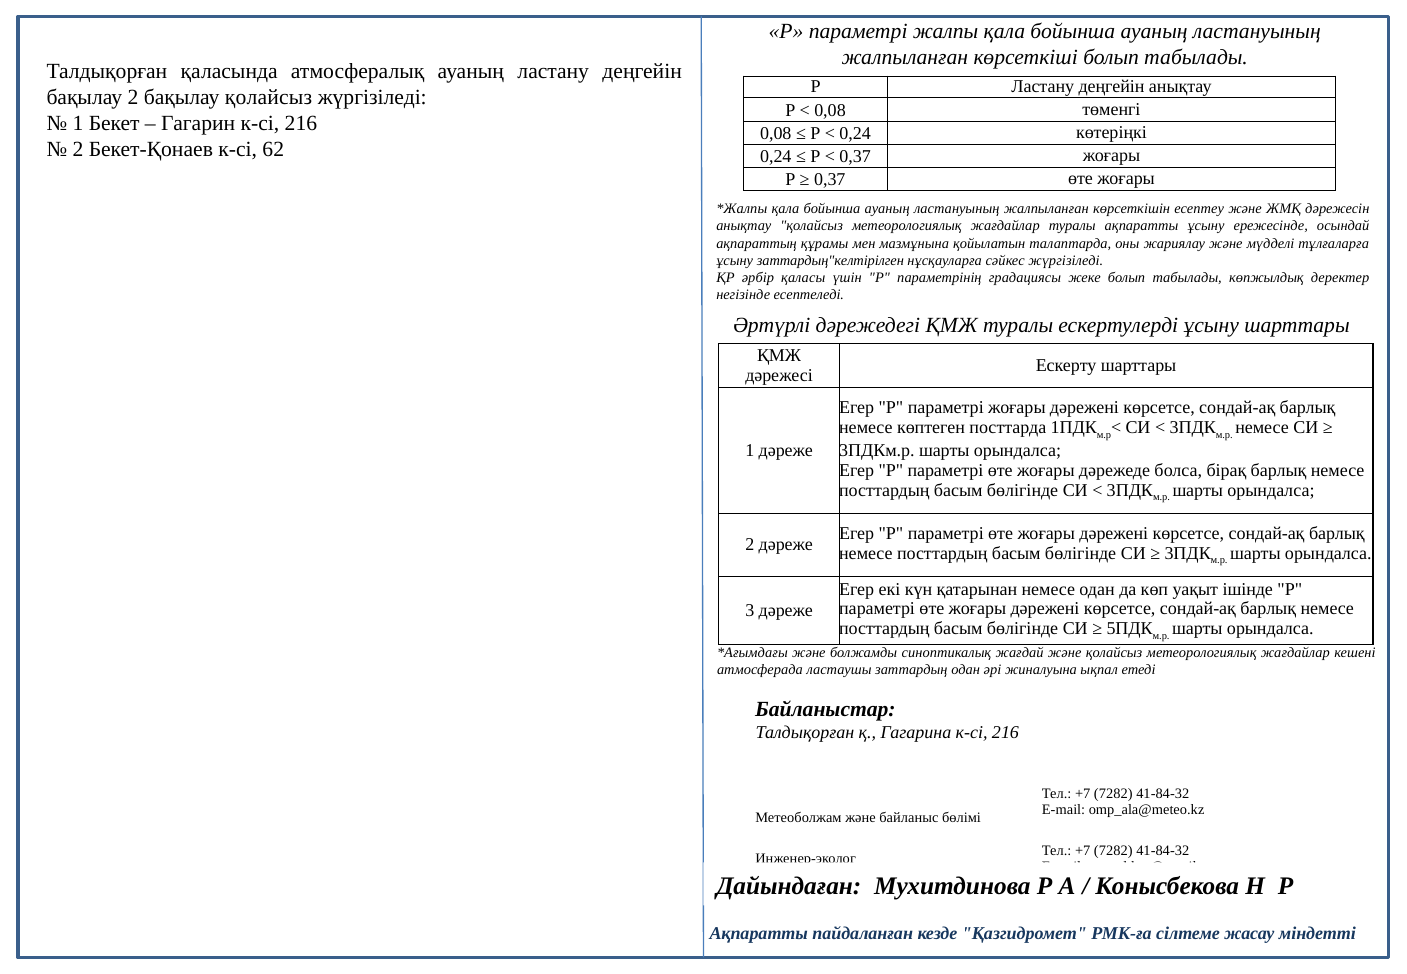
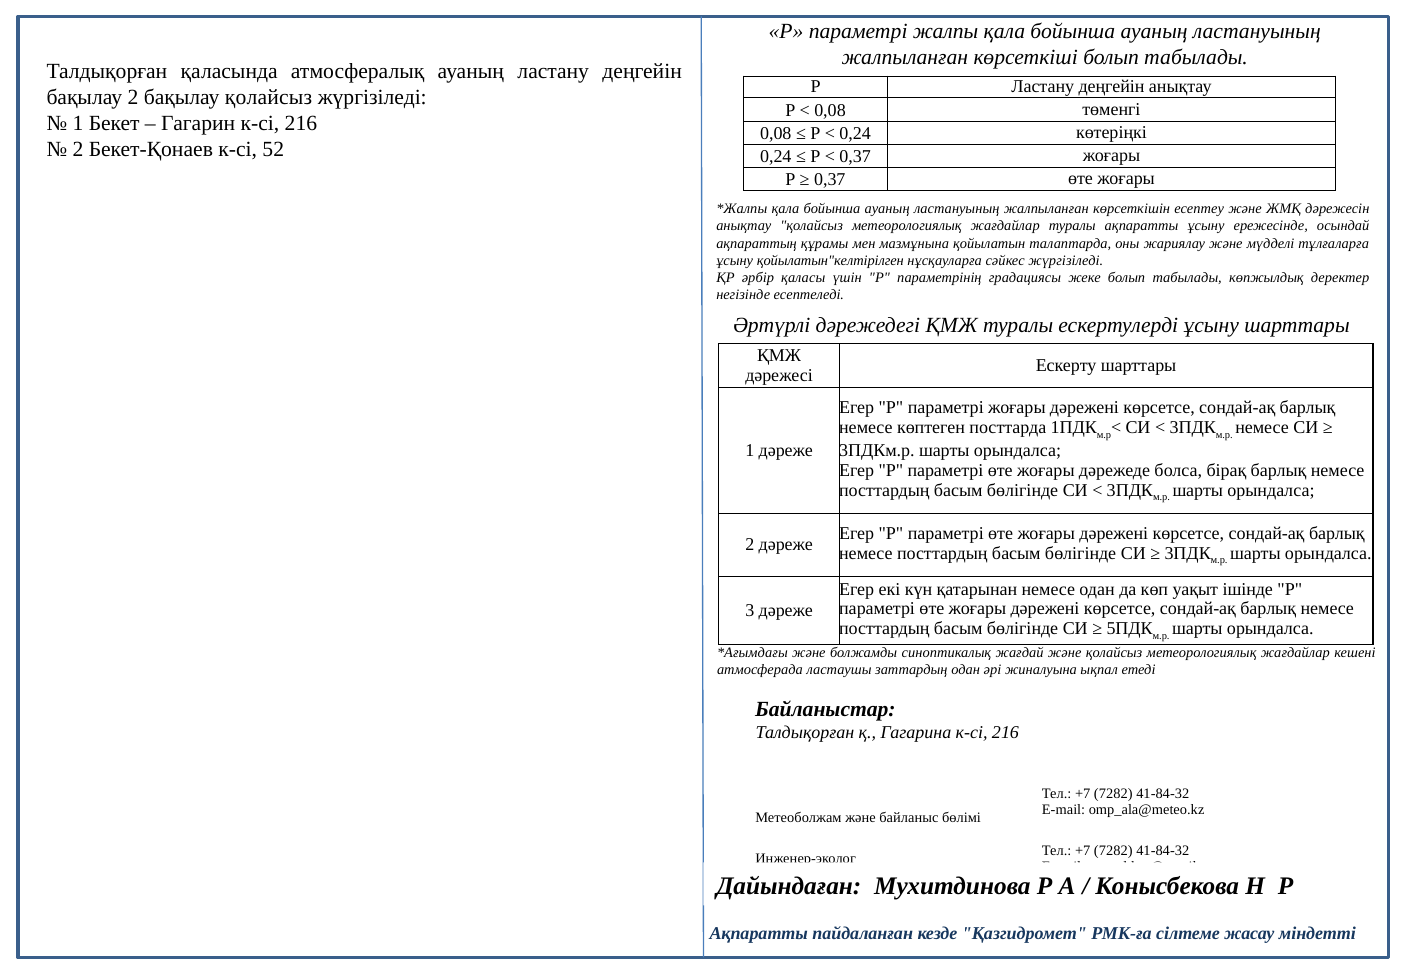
62: 62 -> 52
заттардың"келтірілген: заттардың"келтірілген -> қойылатын"келтірілген
